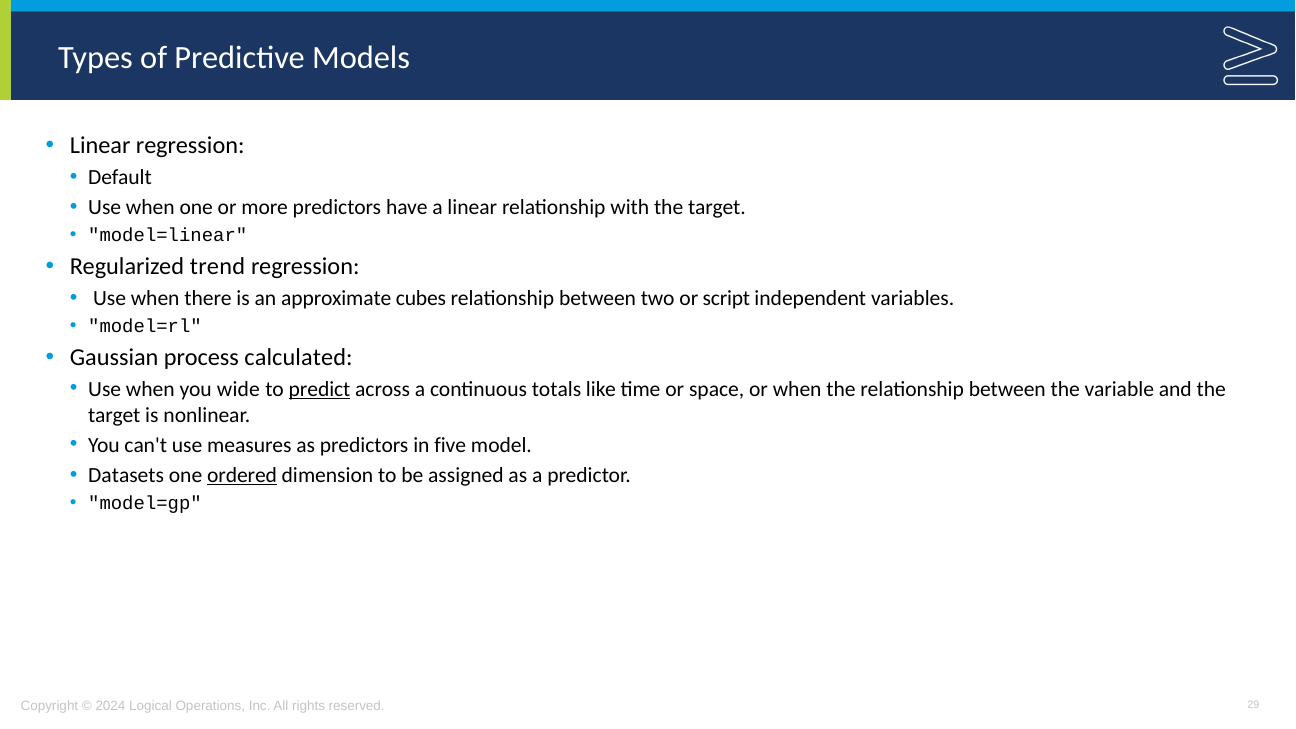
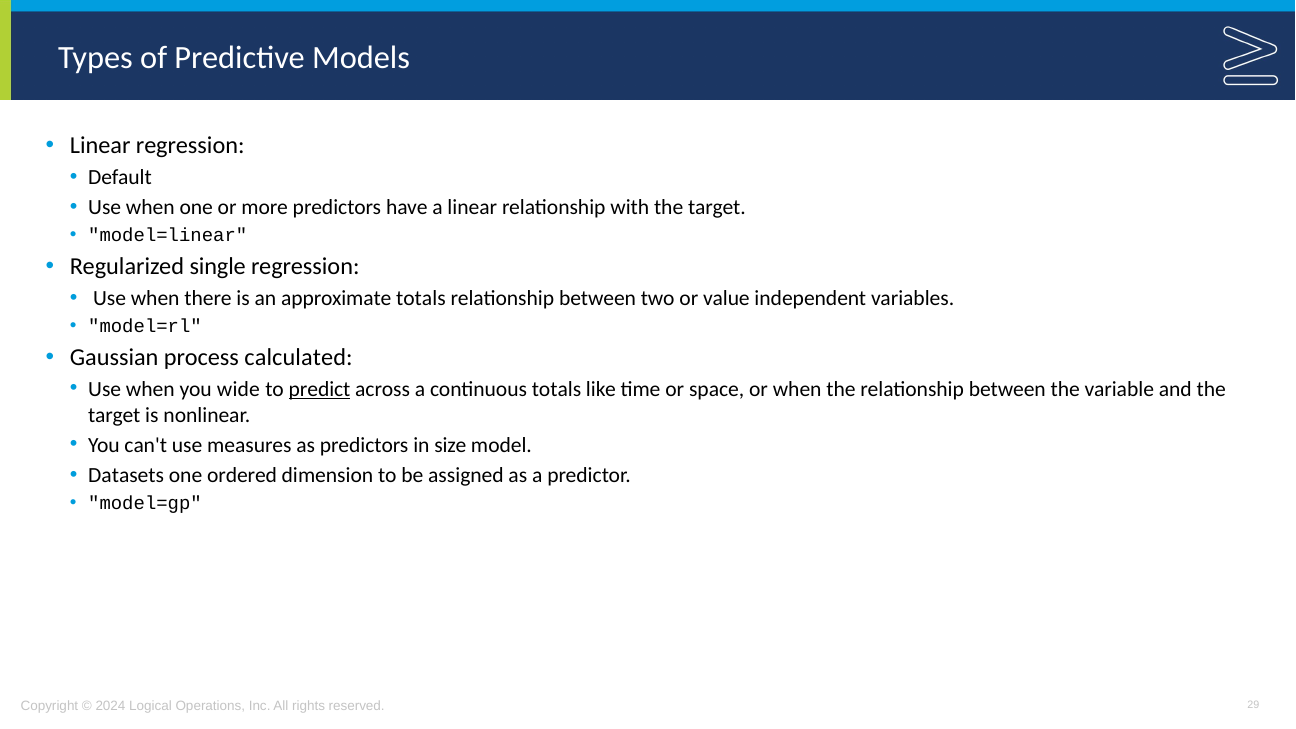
trend: trend -> single
approximate cubes: cubes -> totals
script: script -> value
five: five -> size
ordered underline: present -> none
